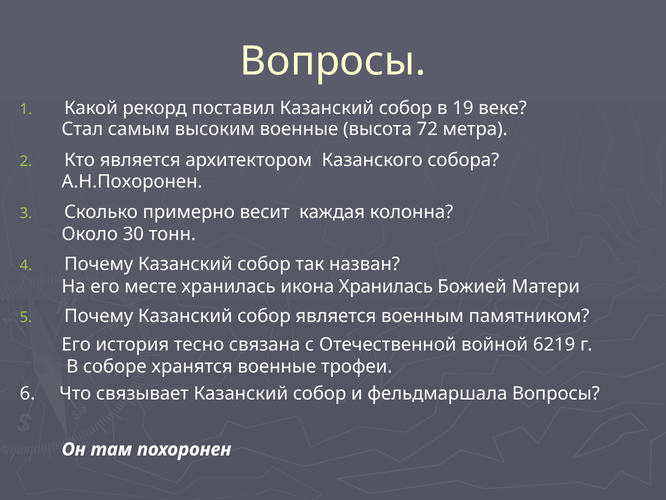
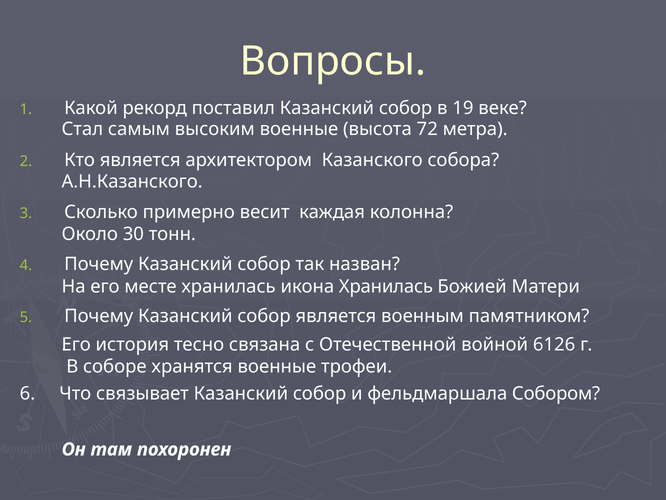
А.Н.Похоронен: А.Н.Похоронен -> А.Н.Казанского
6219: 6219 -> 6126
фельдмаршала Вопросы: Вопросы -> Собором
